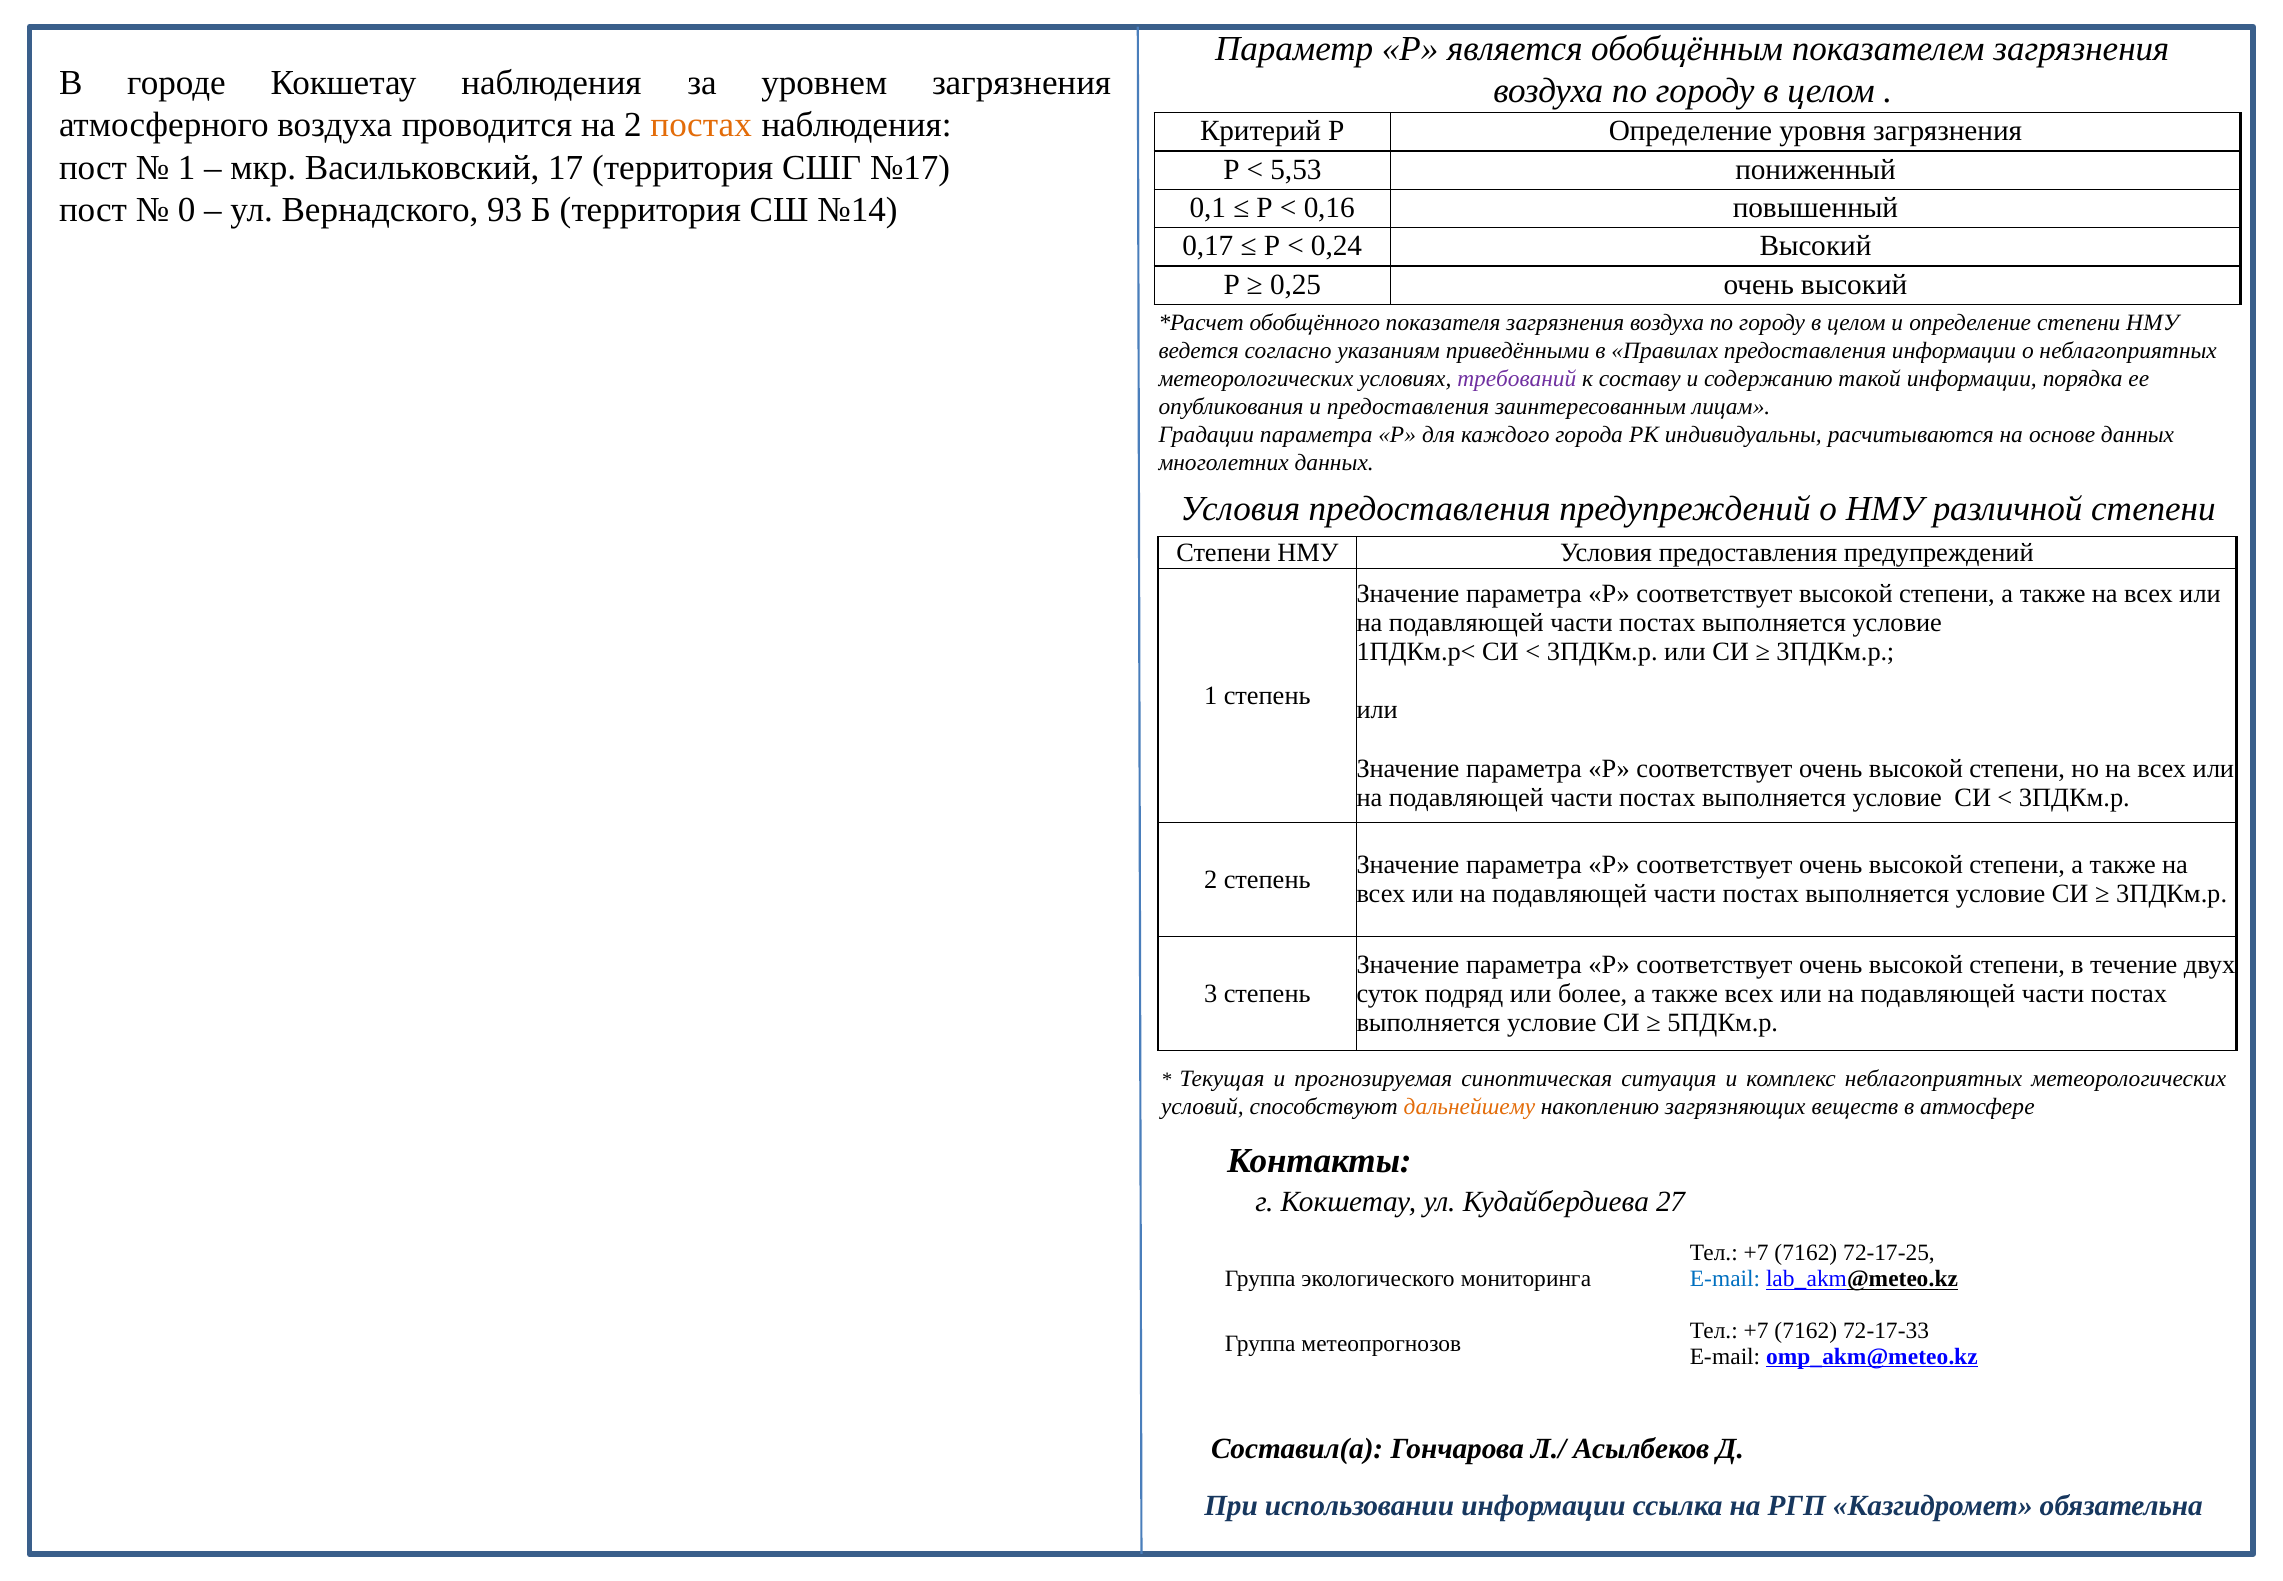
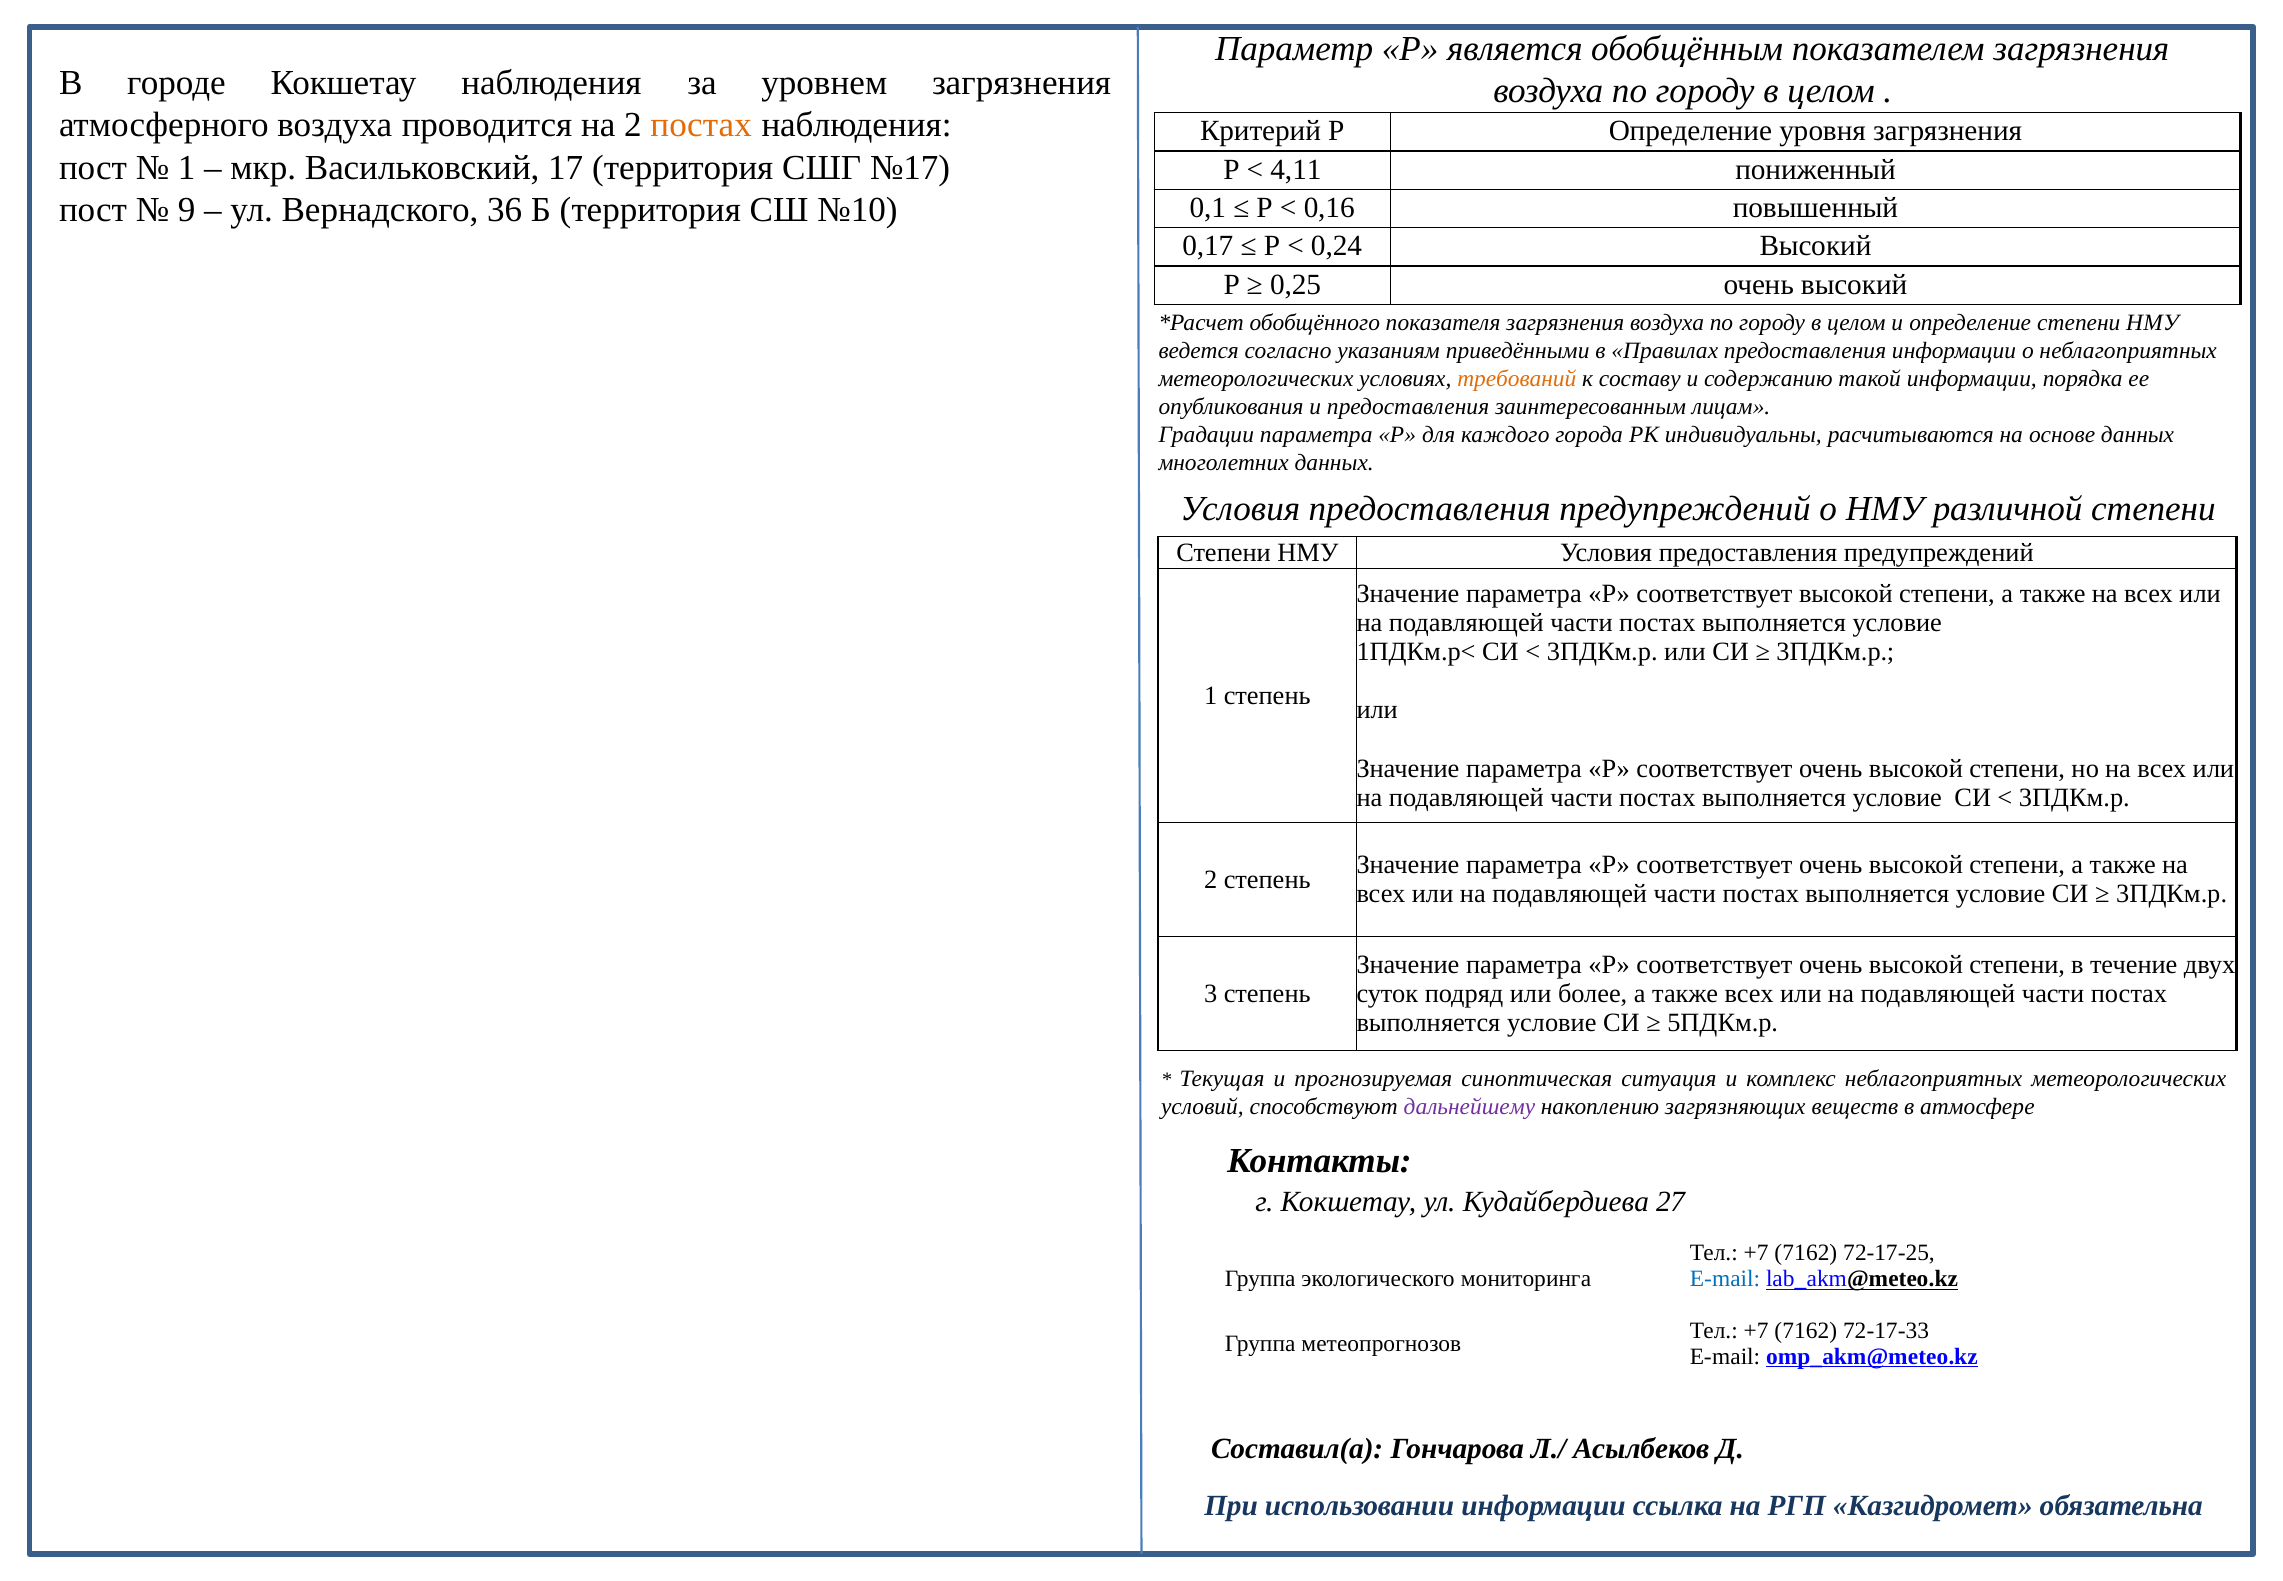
5,53: 5,53 -> 4,11
0: 0 -> 9
93: 93 -> 36
№14: №14 -> №10
требований colour: purple -> orange
дальнейшему colour: orange -> purple
